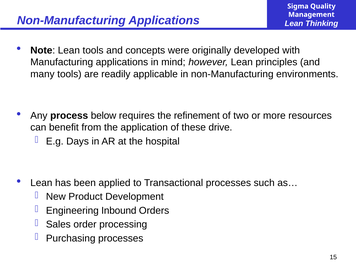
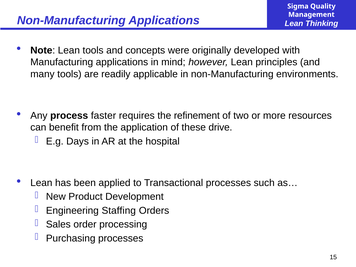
below: below -> faster
Inbound: Inbound -> Staffing
